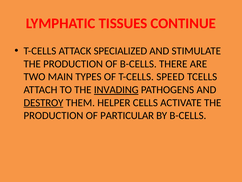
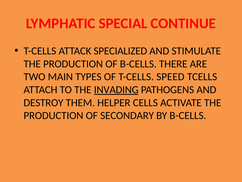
TISSUES: TISSUES -> SPECIAL
DESTROY underline: present -> none
PARTICULAR: PARTICULAR -> SECONDARY
